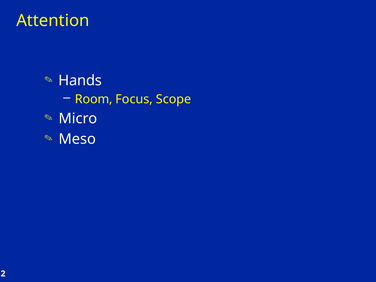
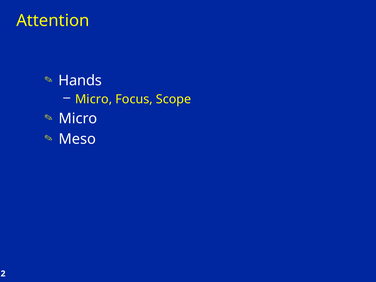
Room at (94, 99): Room -> Micro
